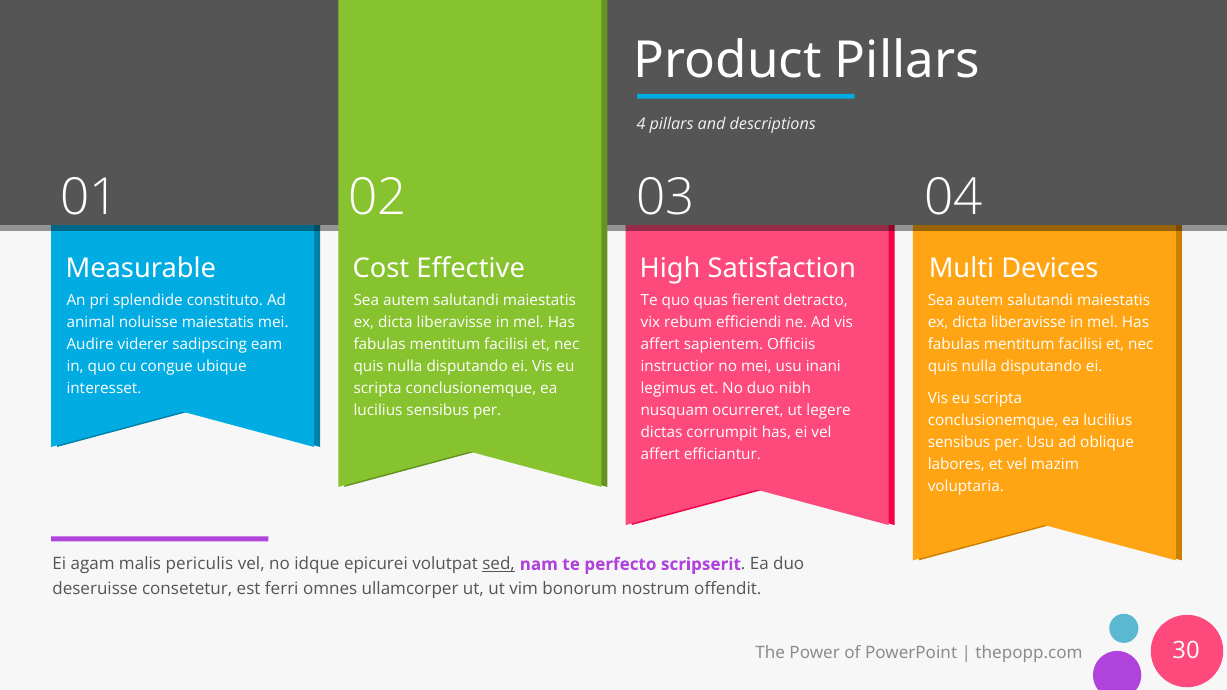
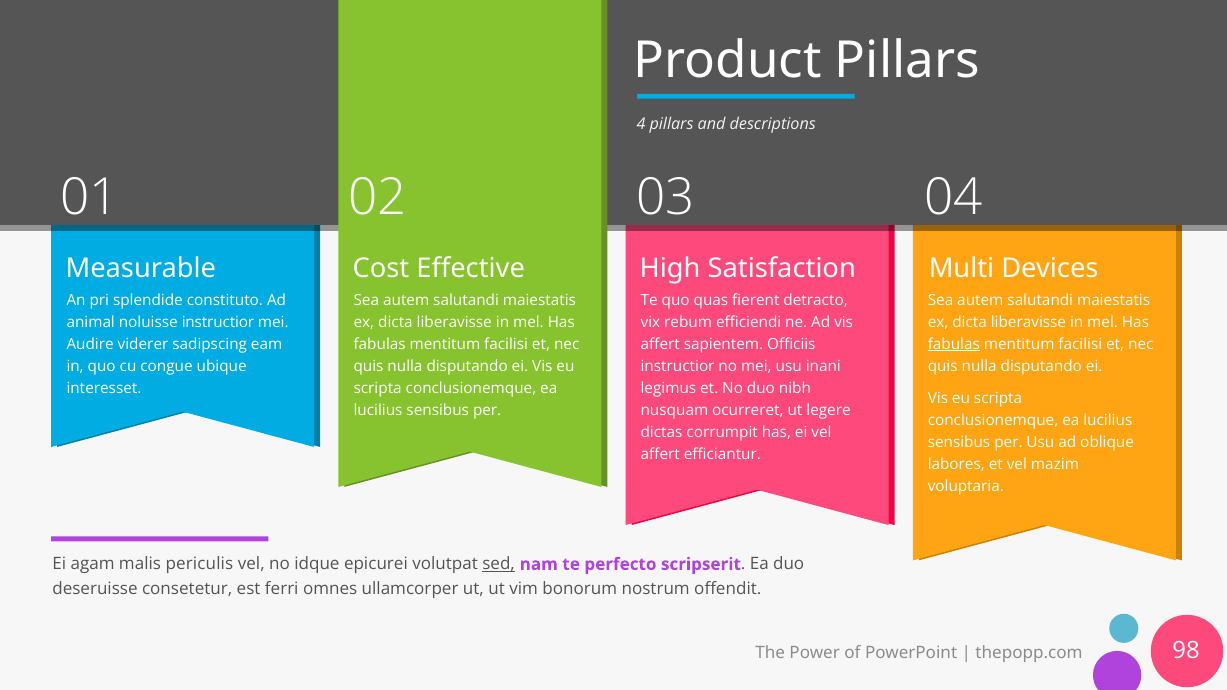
noluisse maiestatis: maiestatis -> instructior
fabulas at (954, 344) underline: none -> present
30: 30 -> 98
